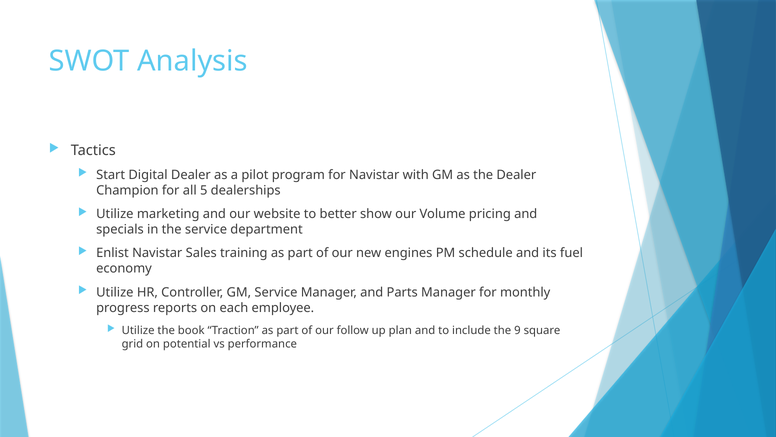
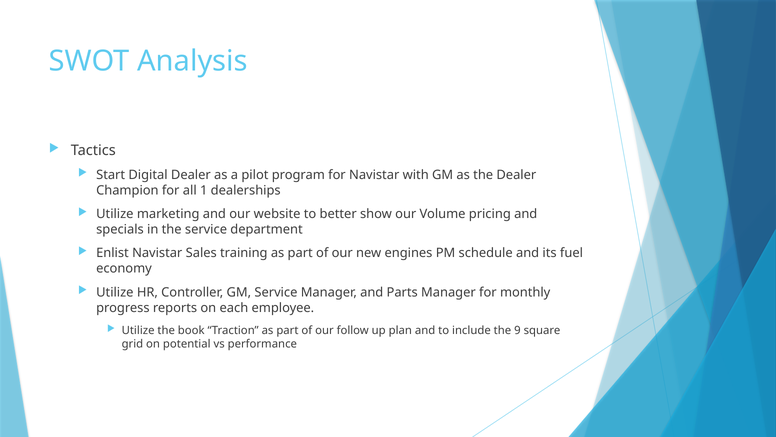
5: 5 -> 1
